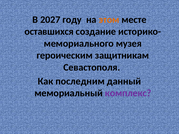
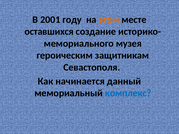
2027: 2027 -> 2001
последним: последним -> начинается
комплекс colour: purple -> blue
